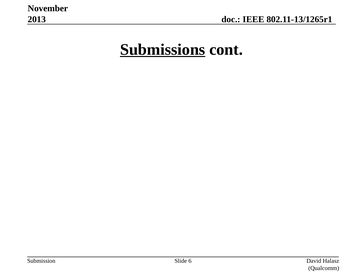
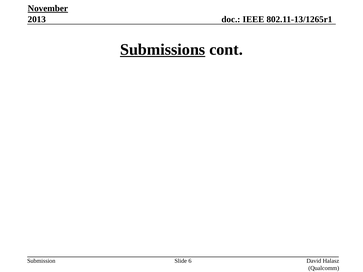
November underline: none -> present
